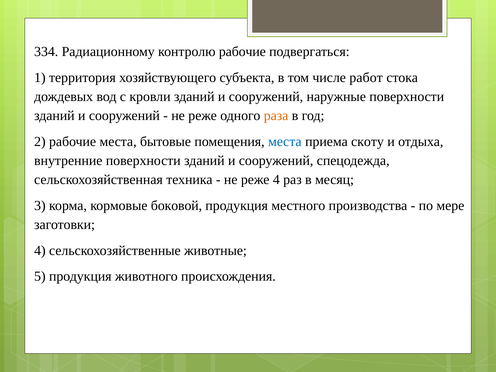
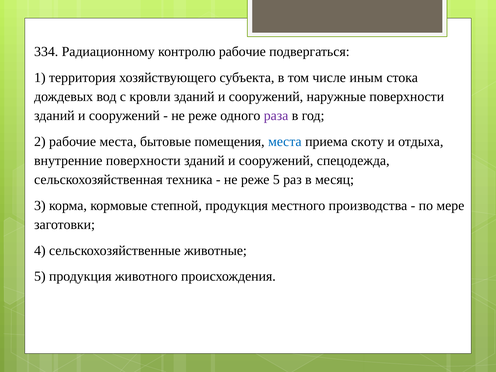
работ: работ -> иным
раза colour: orange -> purple
реже 4: 4 -> 5
боковой: боковой -> степной
